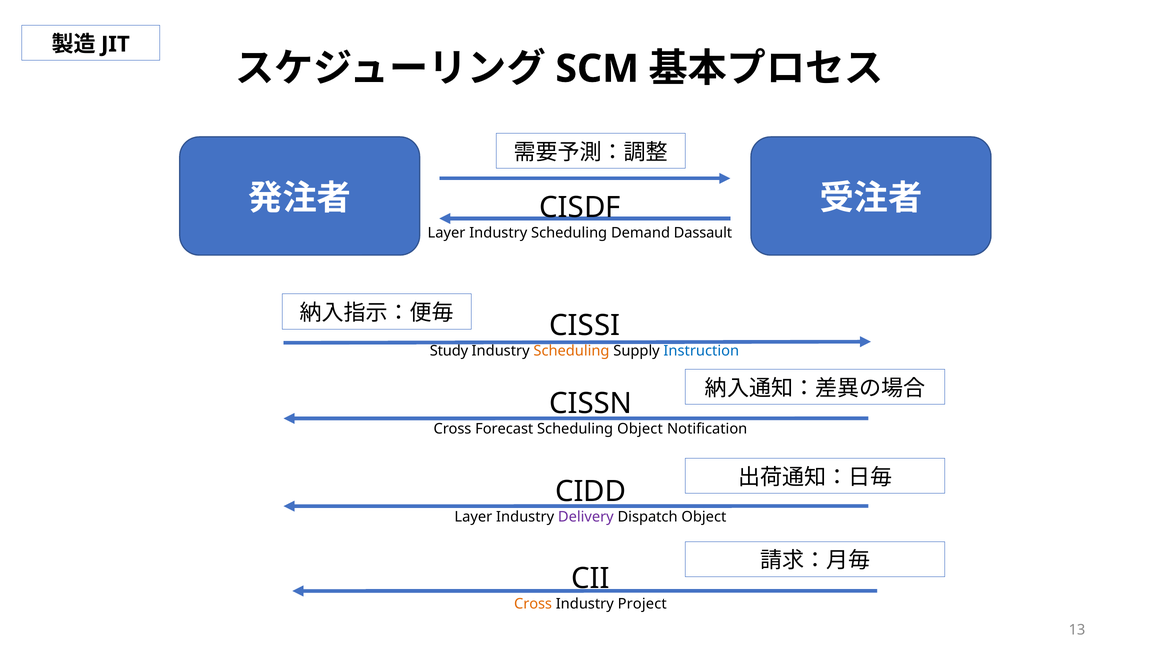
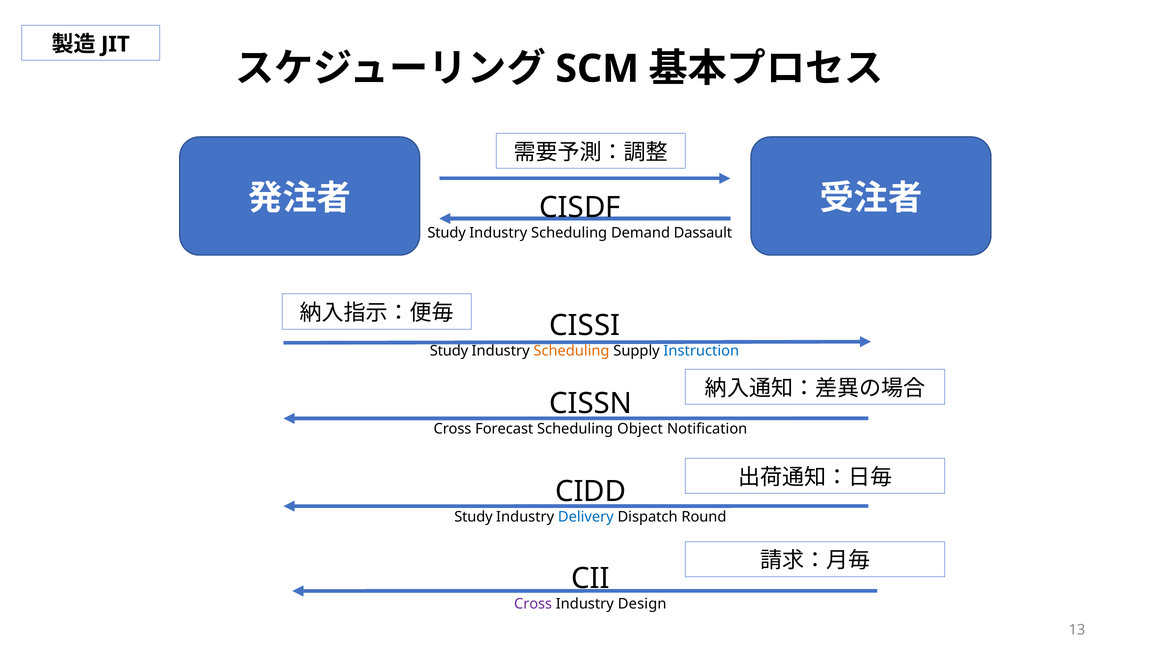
Layer at (447, 233): Layer -> Study
Layer at (473, 517): Layer -> Study
Delivery colour: purple -> blue
Dispatch Object: Object -> Round
Cross at (533, 604) colour: orange -> purple
Project: Project -> Design
